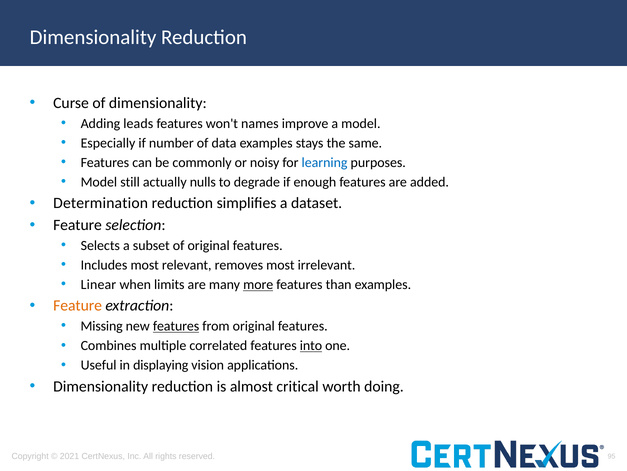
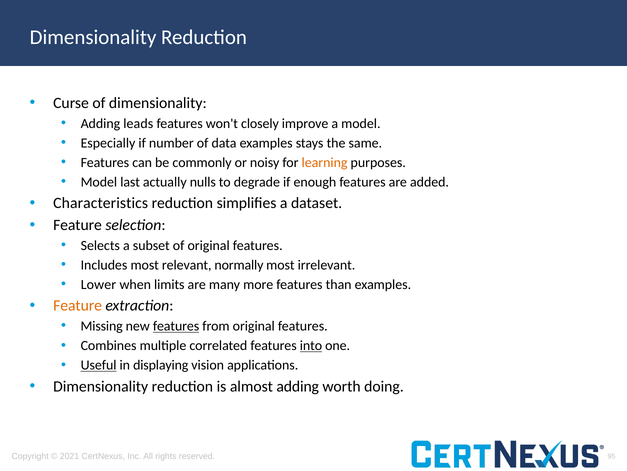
names: names -> closely
learning colour: blue -> orange
still: still -> last
Determination: Determination -> Characteristics
removes: removes -> normally
Linear: Linear -> Lower
more underline: present -> none
Useful underline: none -> present
almost critical: critical -> adding
